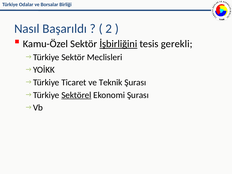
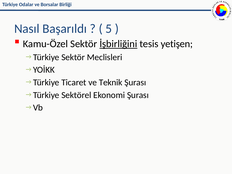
2: 2 -> 5
gerekli: gerekli -> yetişen
Sektörel underline: present -> none
